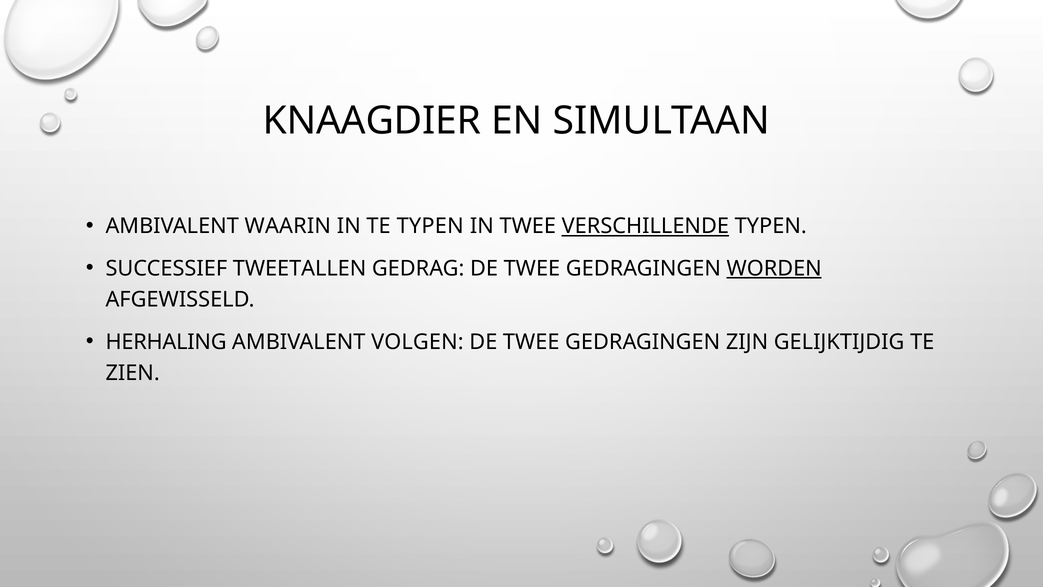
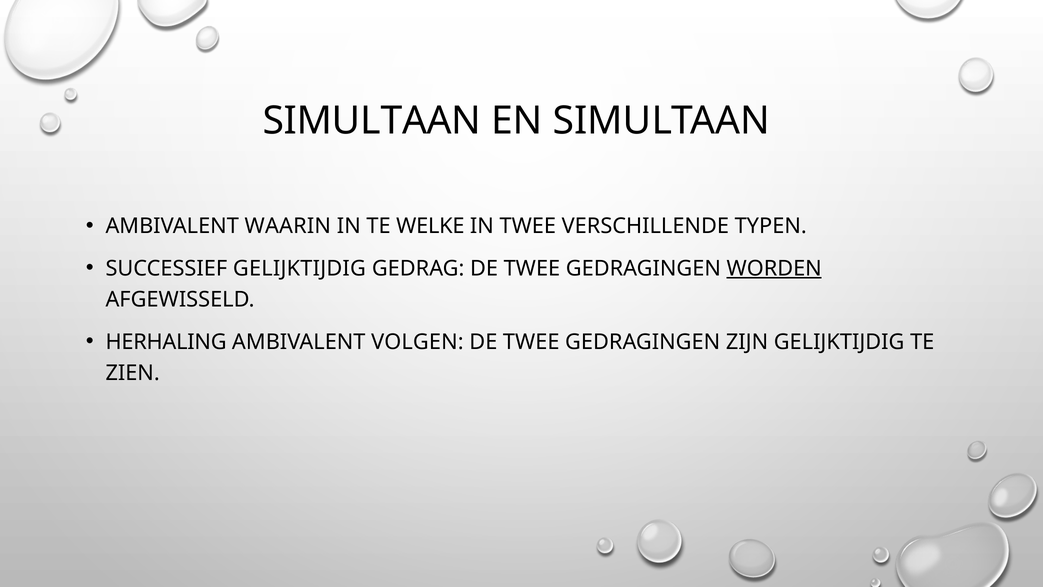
KNAAGDIER at (372, 121): KNAAGDIER -> SIMULTAAN
TE TYPEN: TYPEN -> WELKE
VERSCHILLENDE underline: present -> none
SUCCESSIEF TWEETALLEN: TWEETALLEN -> GELIJKTIJDIG
